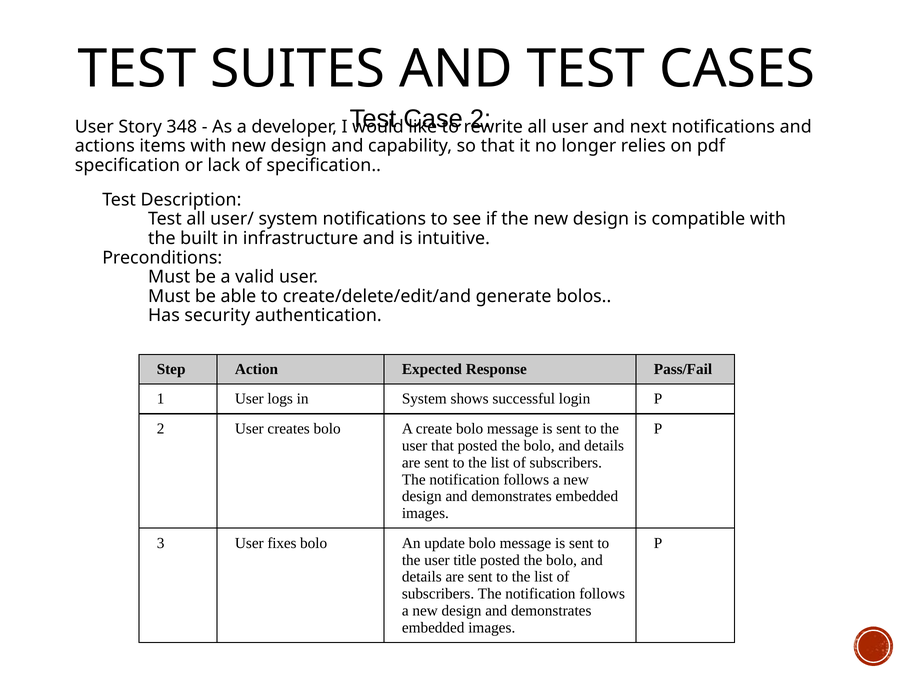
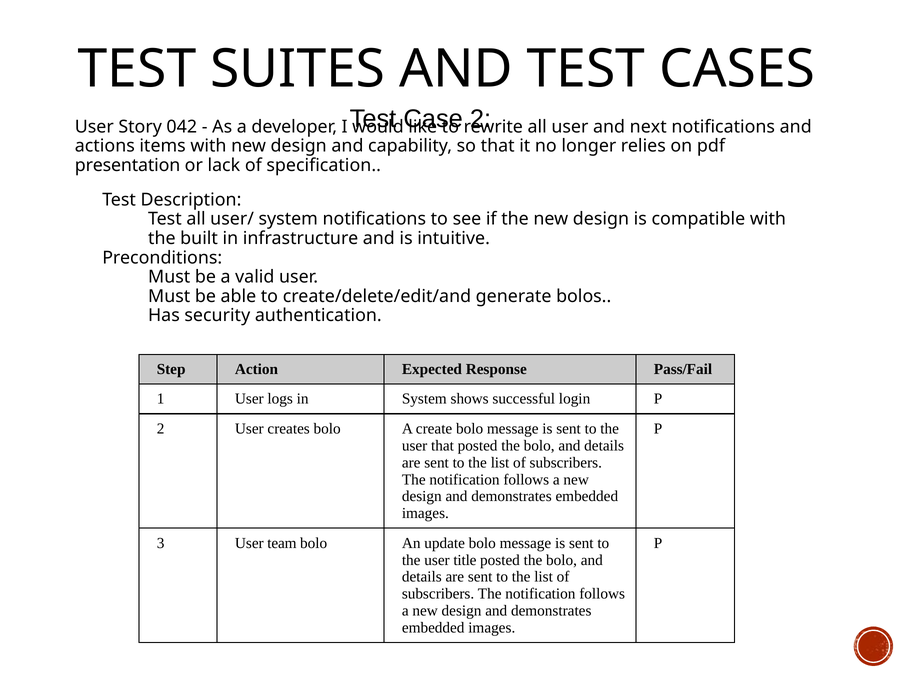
348: 348 -> 042
specification at (127, 165): specification -> presentation
fixes: fixes -> team
